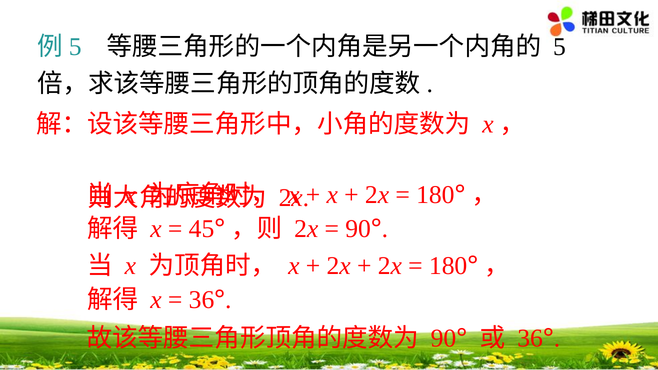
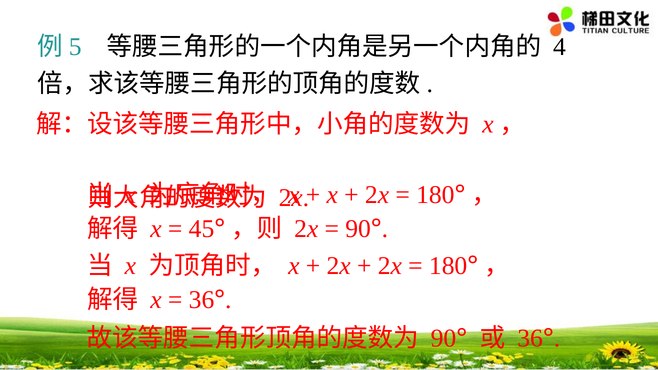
5 at (559, 47): 5 -> 4
